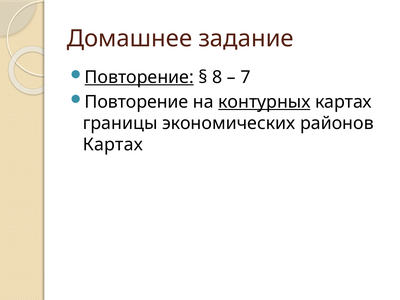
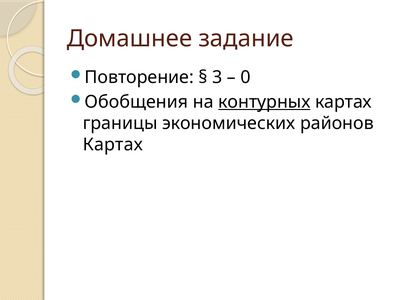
Повторение at (139, 77) underline: present -> none
8: 8 -> 3
7: 7 -> 0
Повторение at (136, 102): Повторение -> Обобщения
